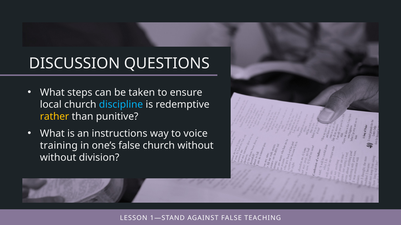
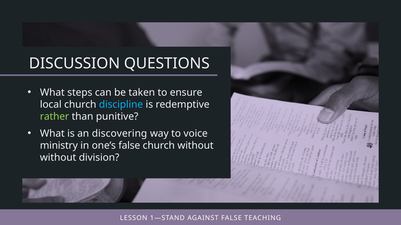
rather colour: yellow -> light green
instructions: instructions -> discovering
training: training -> ministry
